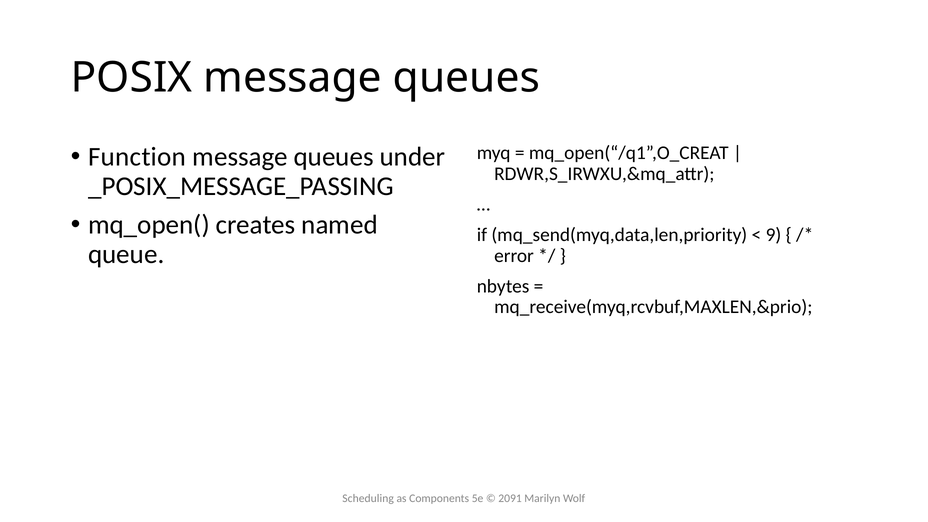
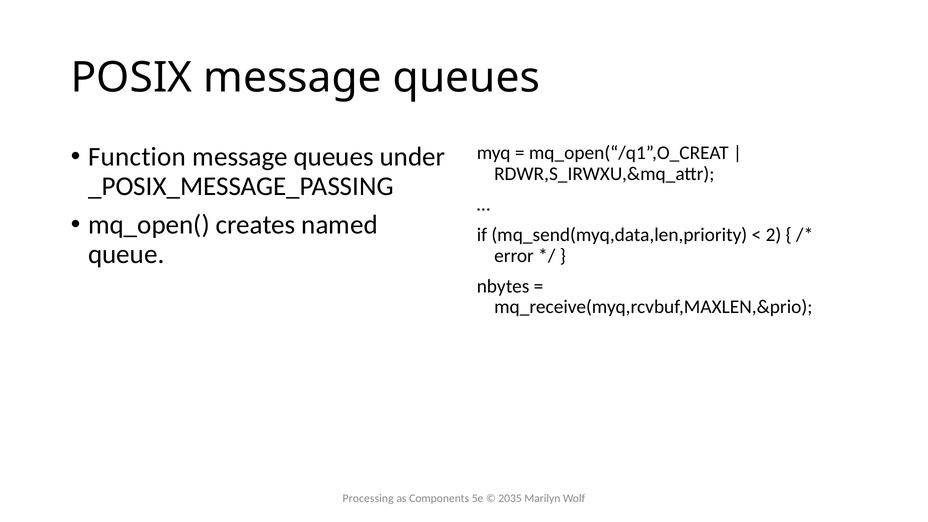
9: 9 -> 2
Scheduling: Scheduling -> Processing
2091: 2091 -> 2035
